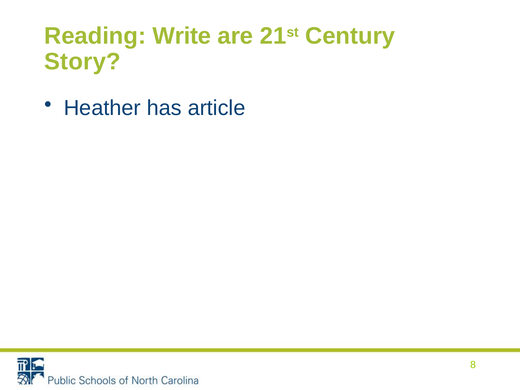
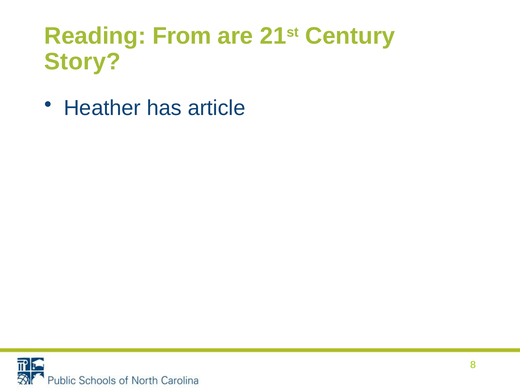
Write: Write -> From
